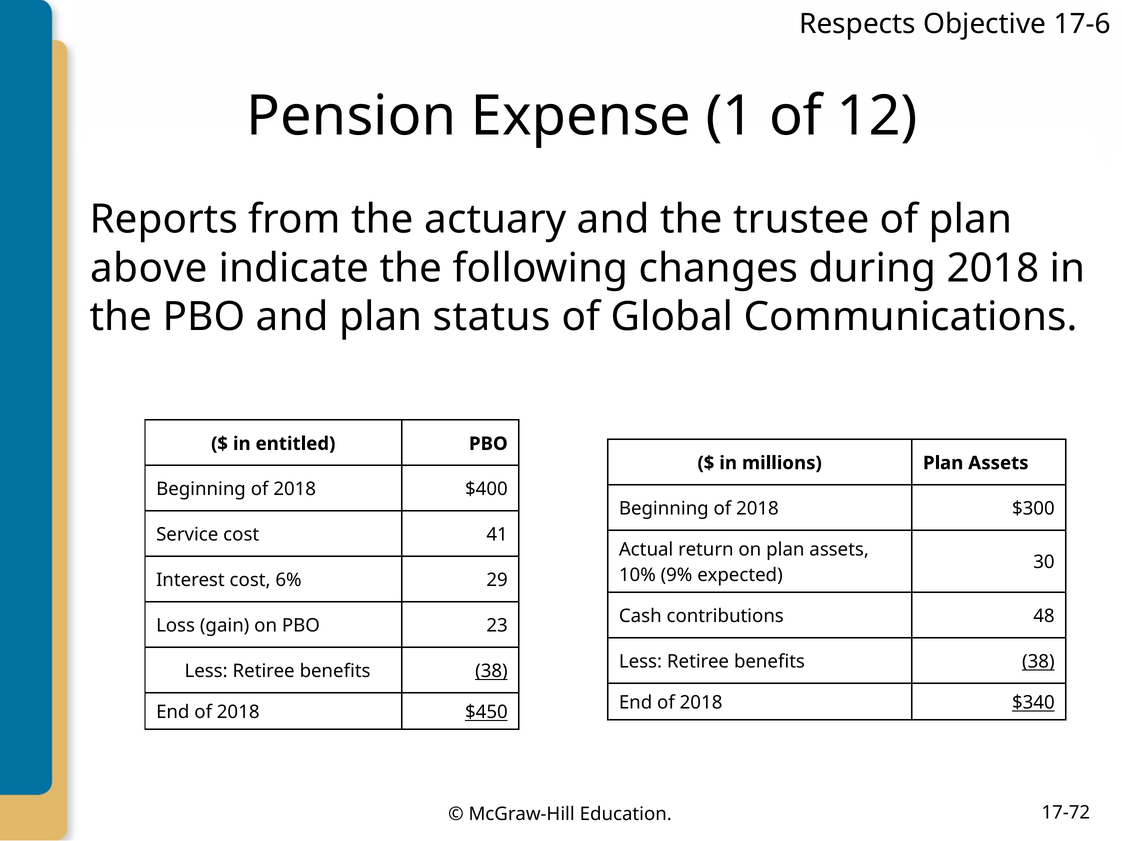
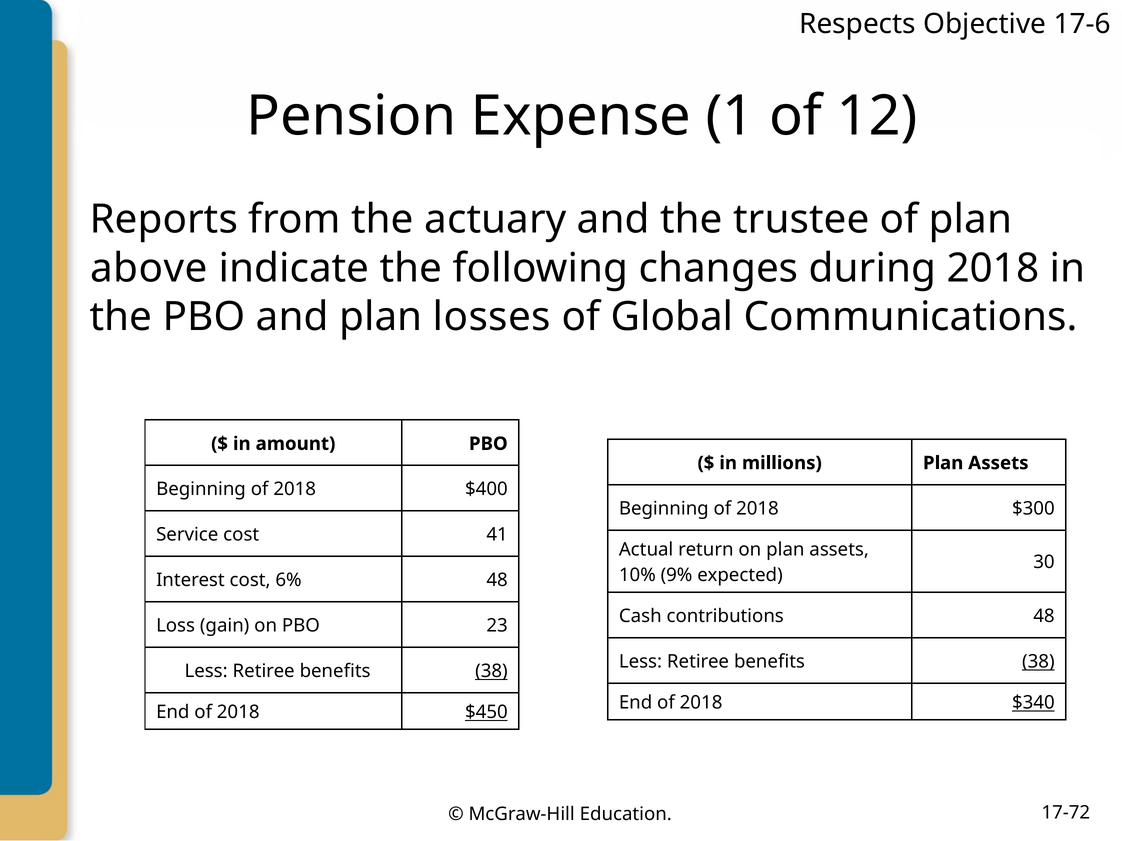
status: status -> losses
entitled: entitled -> amount
6% 29: 29 -> 48
